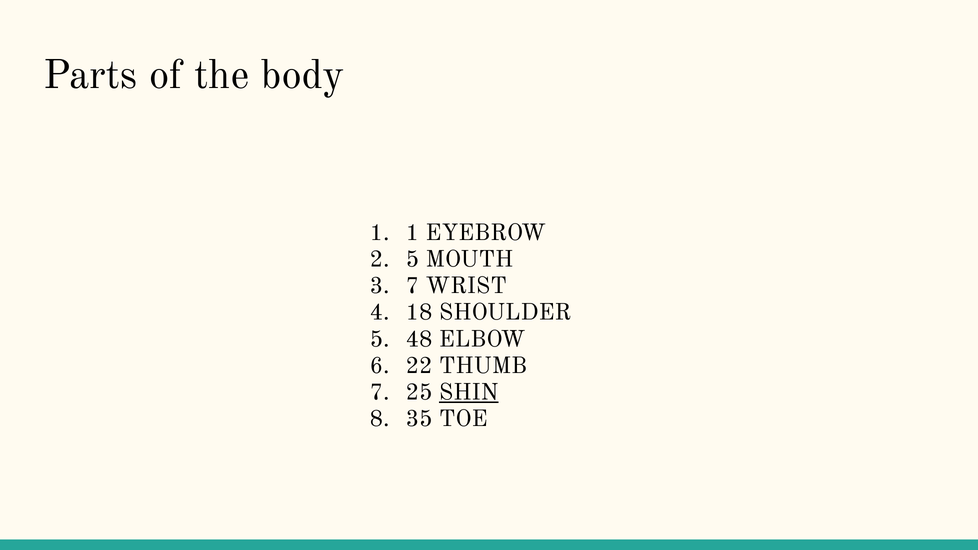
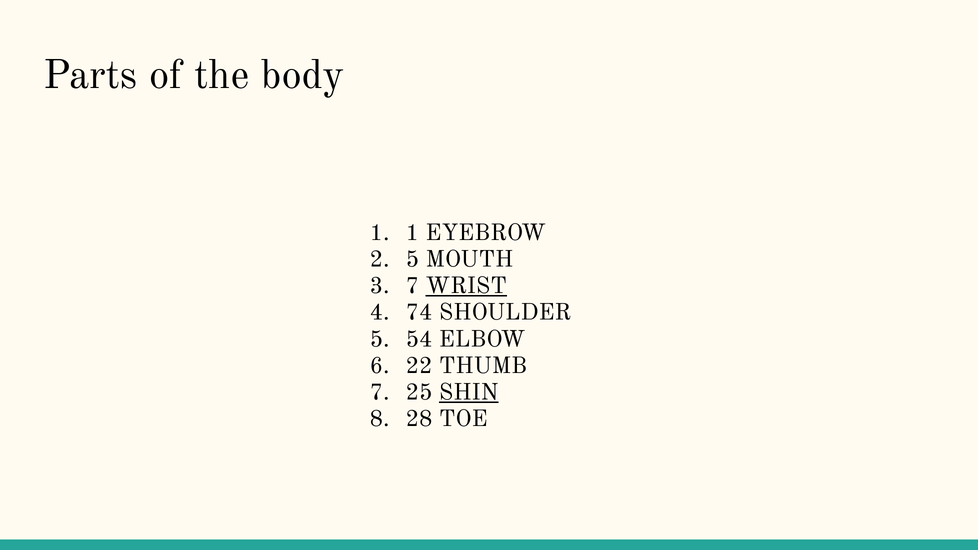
WRIST underline: none -> present
18: 18 -> 74
48: 48 -> 54
35: 35 -> 28
